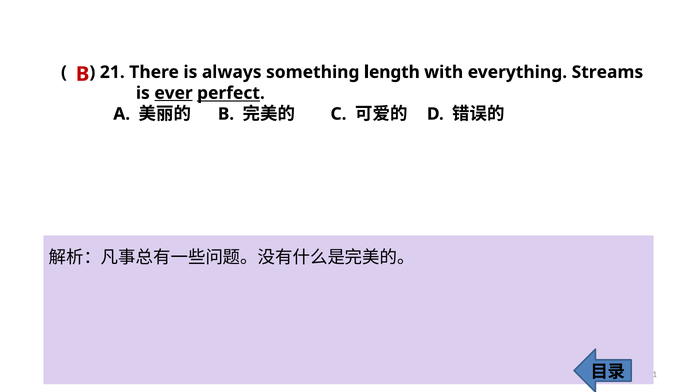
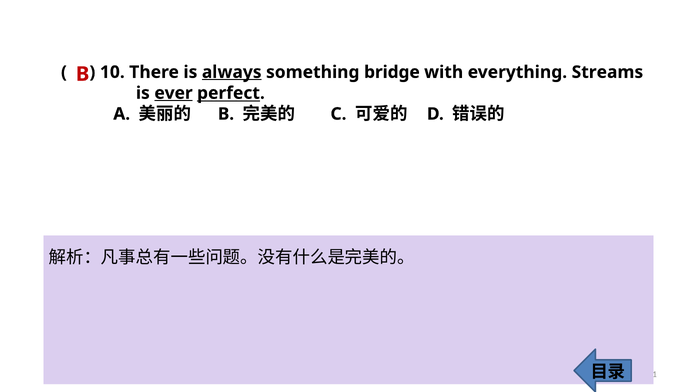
21 at (112, 72): 21 -> 10
always underline: none -> present
length: length -> bridge
